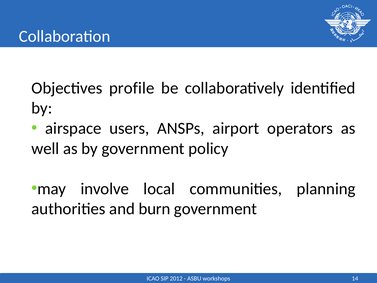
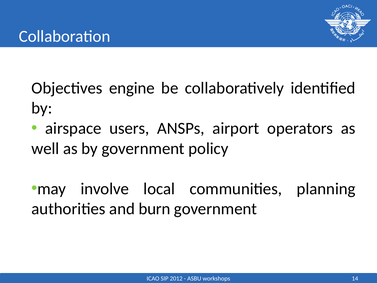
profile: profile -> engine
